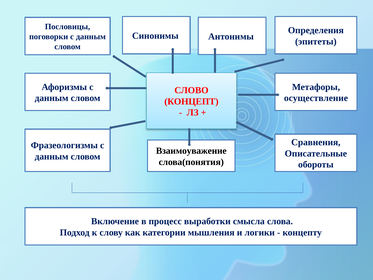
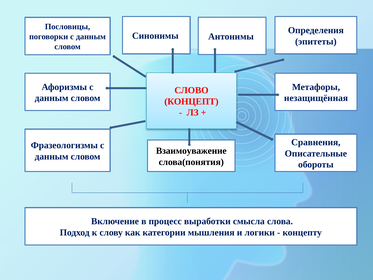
осуществление: осуществление -> незащищённая
